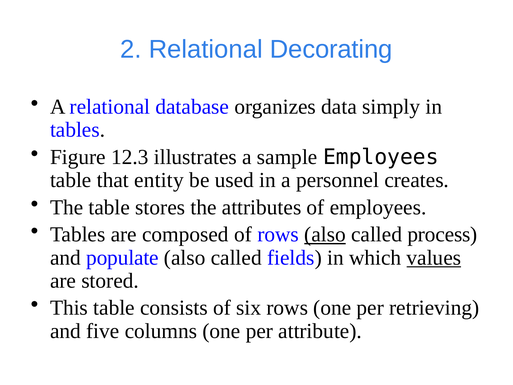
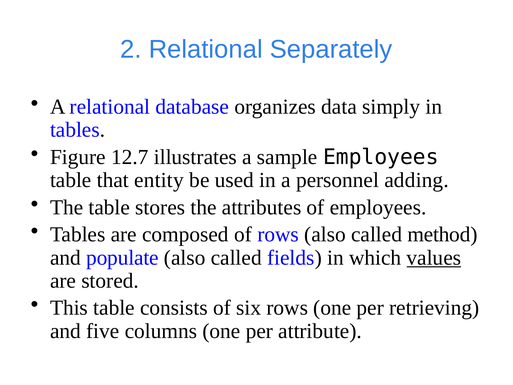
Decorating: Decorating -> Separately
12.3: 12.3 -> 12.7
creates: creates -> adding
also at (325, 234) underline: present -> none
process: process -> method
